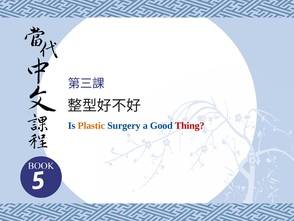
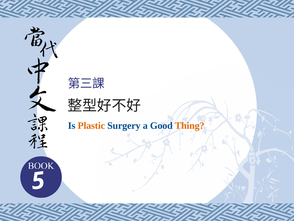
Thing colour: red -> orange
